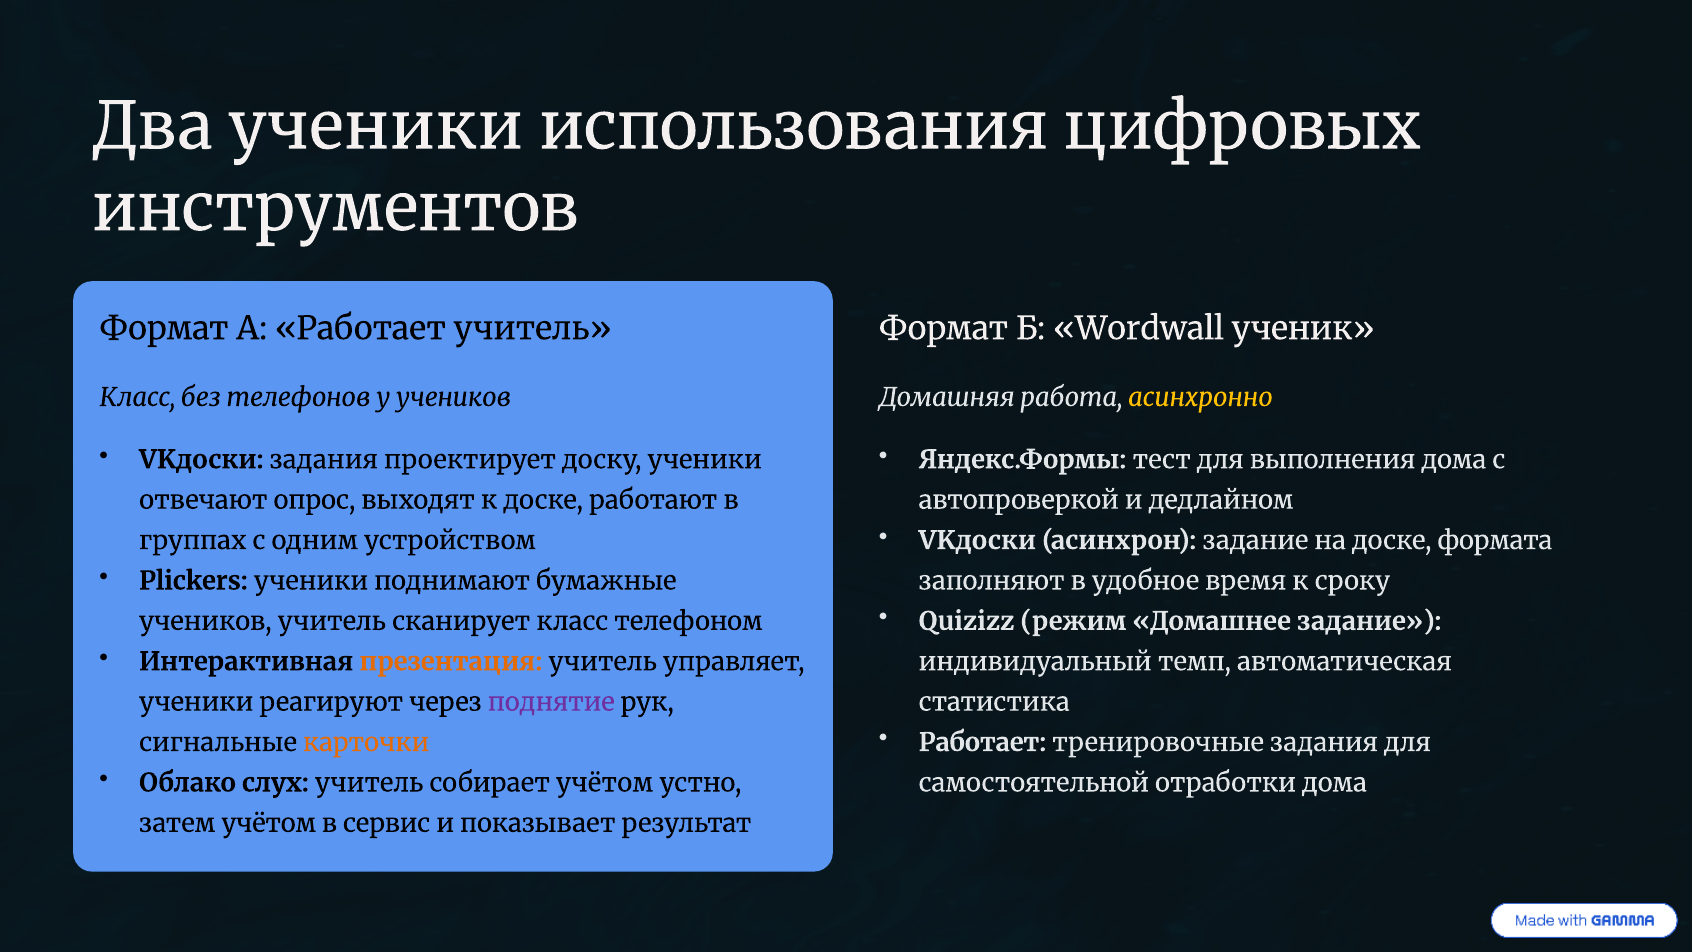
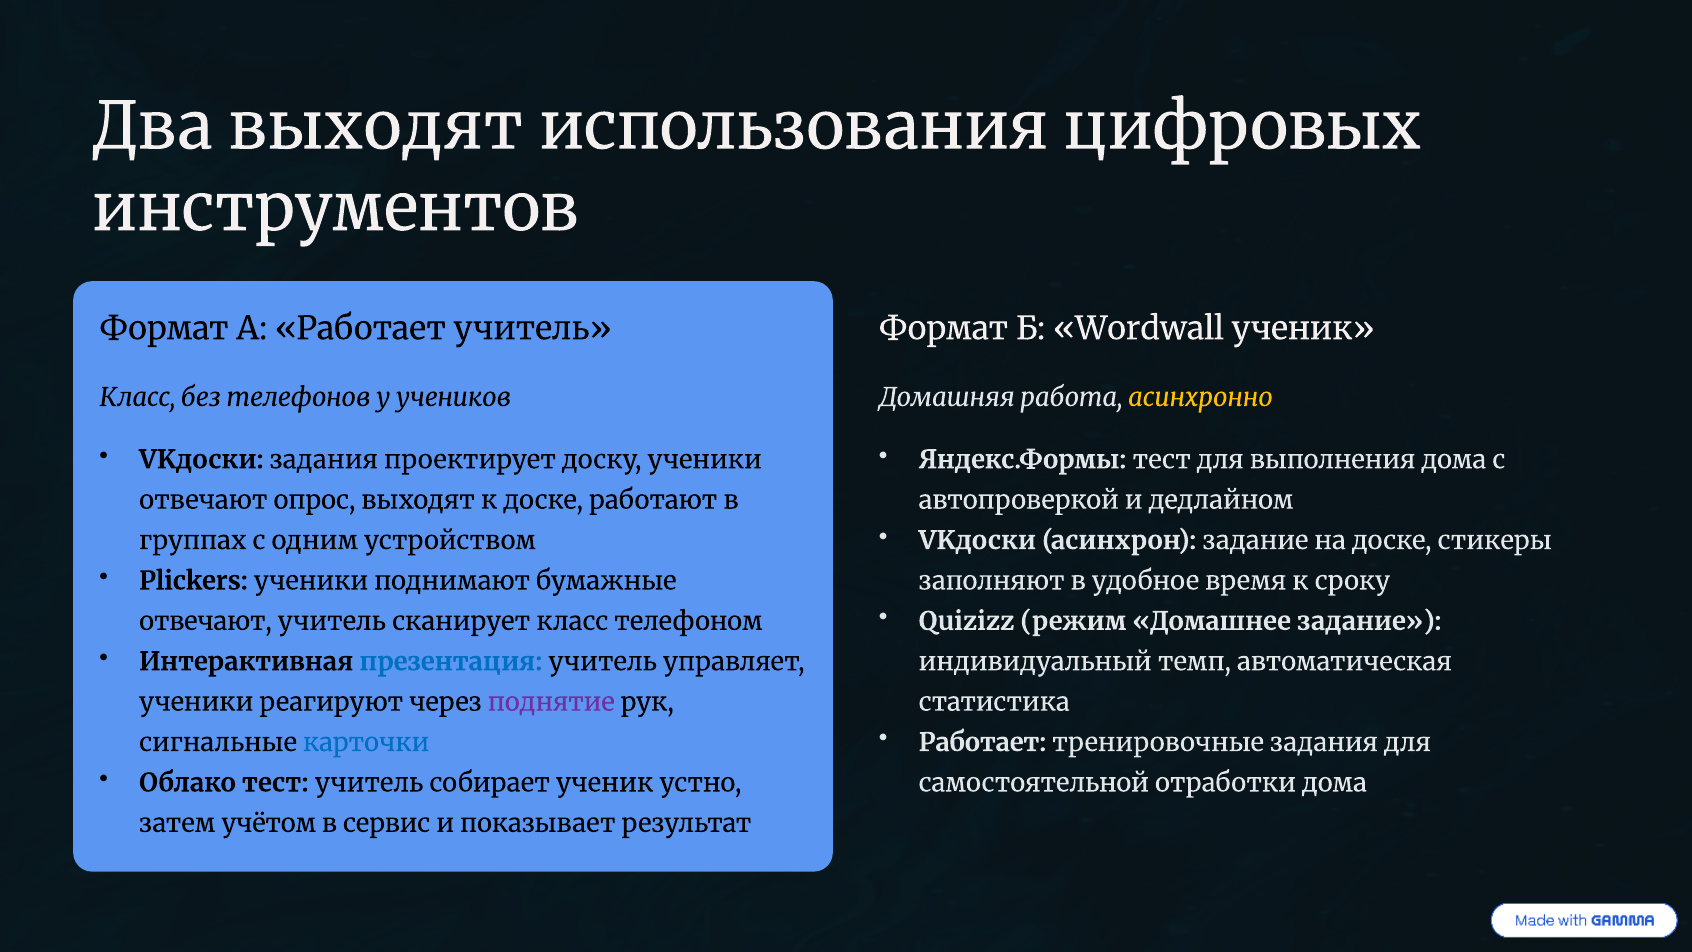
Два ученики: ученики -> выходят
формата: формата -> стикеры
учеников at (205, 621): учеников -> отвечают
презентация colour: orange -> blue
карточки colour: orange -> blue
Облако слух: слух -> тест
собирает учётом: учётом -> ученик
